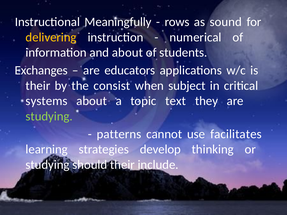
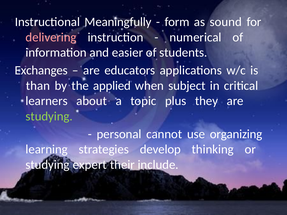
rows: rows -> form
delivering colour: yellow -> pink
and about: about -> easier
their at (38, 86): their -> than
consist: consist -> applied
systems: systems -> learners
text: text -> plus
patterns: patterns -> personal
facilitates: facilitates -> organizing
should: should -> expert
